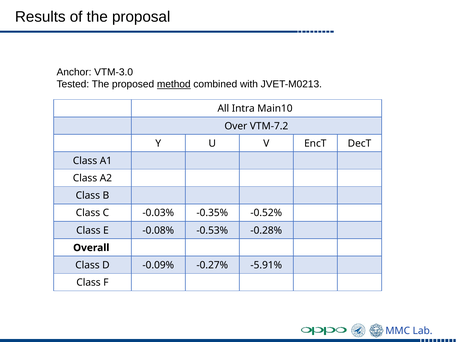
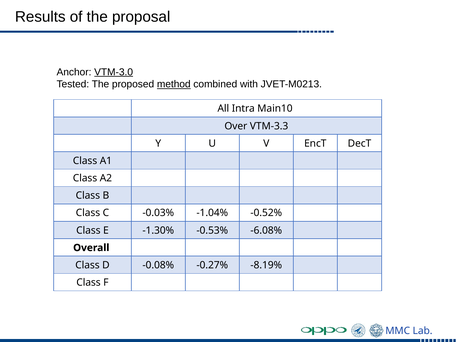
VTM-3.0 underline: none -> present
VTM-7.2: VTM-7.2 -> VTM-3.3
-0.35%: -0.35% -> -1.04%
-0.08%: -0.08% -> -1.30%
-0.28%: -0.28% -> -6.08%
-0.09%: -0.09% -> -0.08%
-5.91%: -5.91% -> -8.19%
